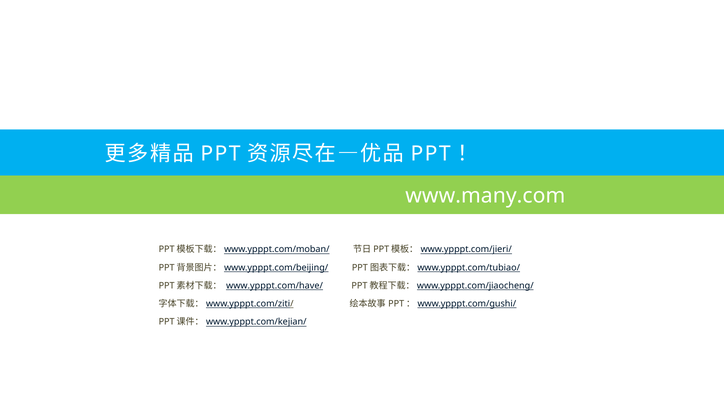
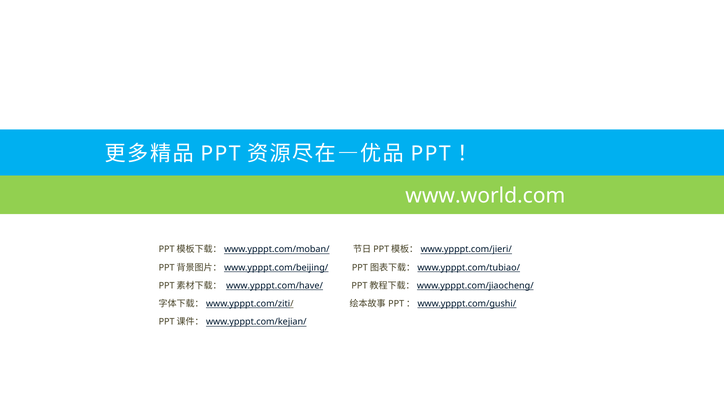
www.many.com: www.many.com -> www.world.com
